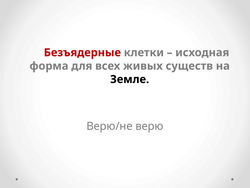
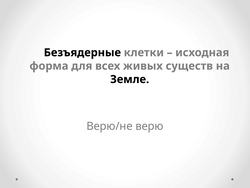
Безъядерные colour: red -> black
